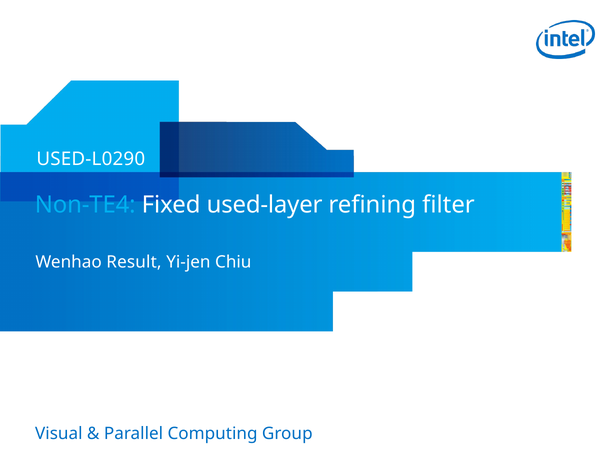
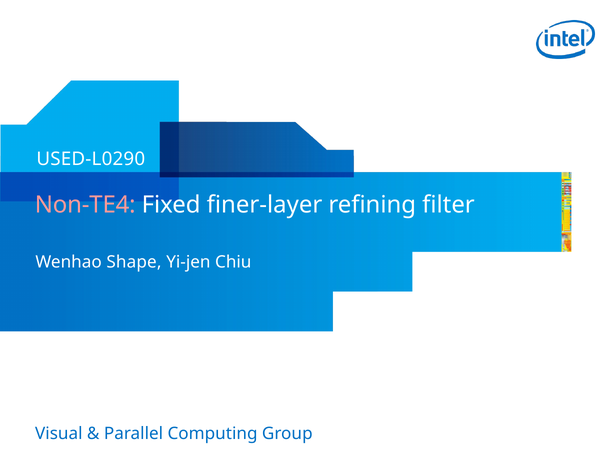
Non-TE4 colour: light blue -> pink
used-layer: used-layer -> finer-layer
Result: Result -> Shape
